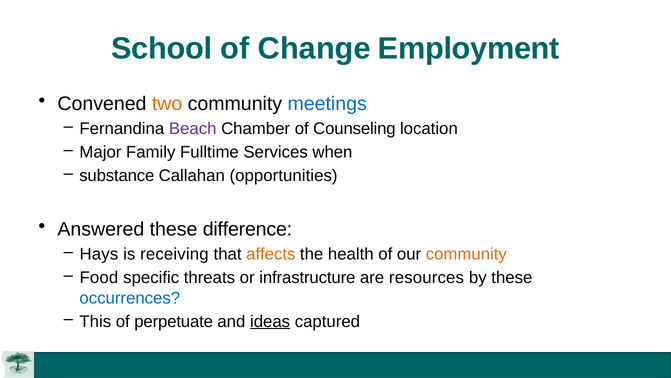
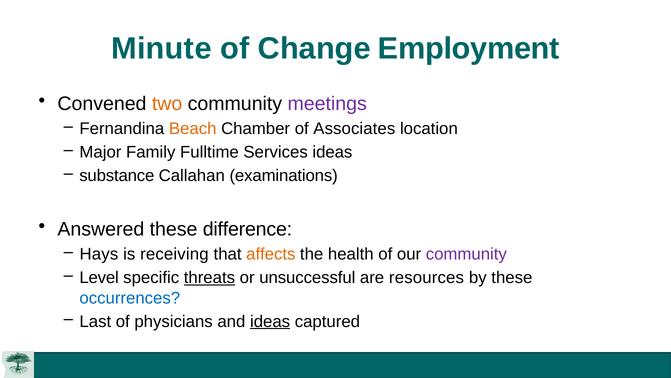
School: School -> Minute
meetings colour: blue -> purple
Beach colour: purple -> orange
Counseling: Counseling -> Associates
Services when: when -> ideas
opportunities: opportunities -> examinations
community at (466, 254) colour: orange -> purple
Food: Food -> Level
threats underline: none -> present
infrastructure: infrastructure -> unsuccessful
This: This -> Last
perpetuate: perpetuate -> physicians
